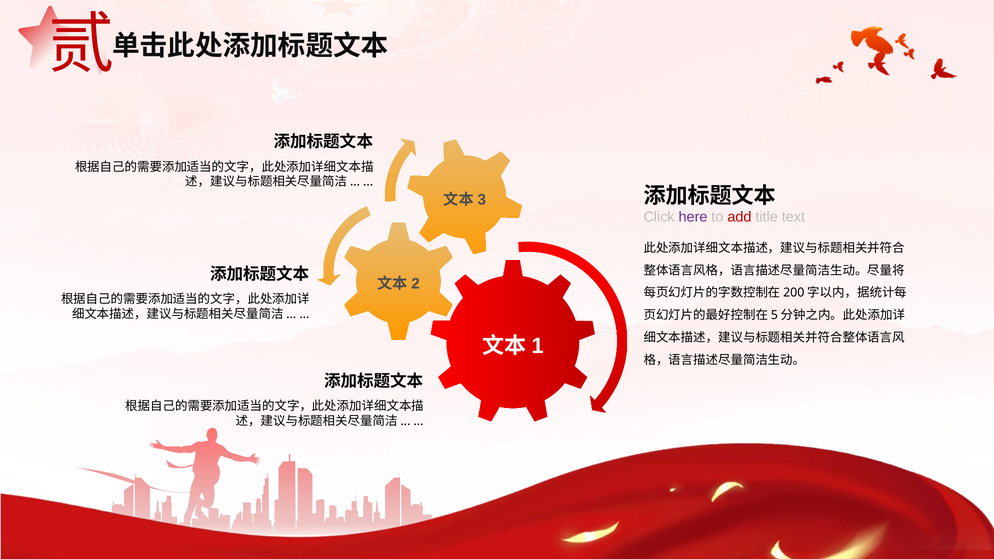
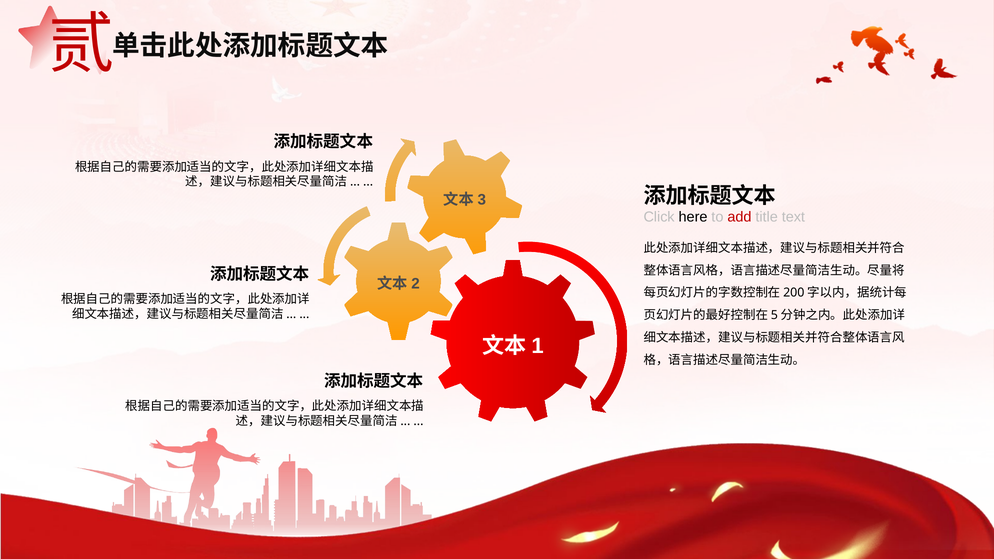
here colour: purple -> black
